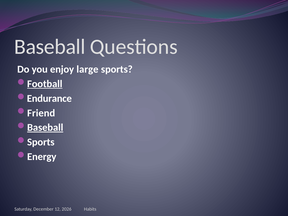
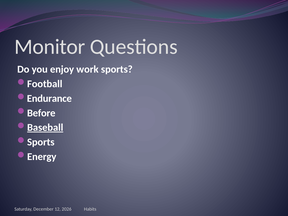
Baseball at (50, 47): Baseball -> Monitor
large: large -> work
Football underline: present -> none
Friend: Friend -> Before
